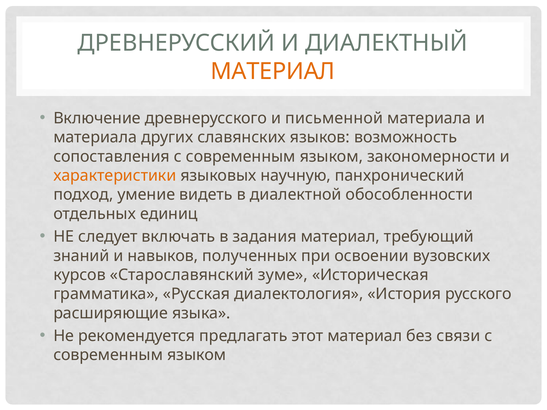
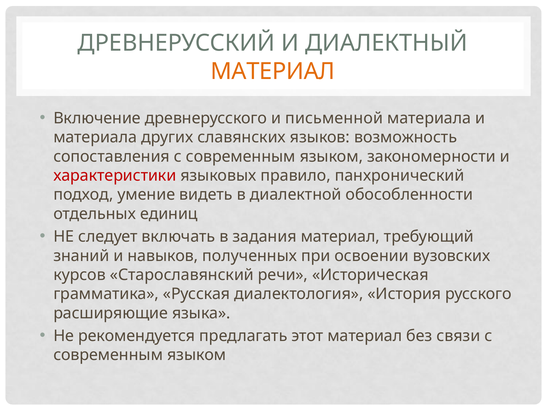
характеристики colour: orange -> red
научную: научную -> правило
зуме: зуме -> речи
